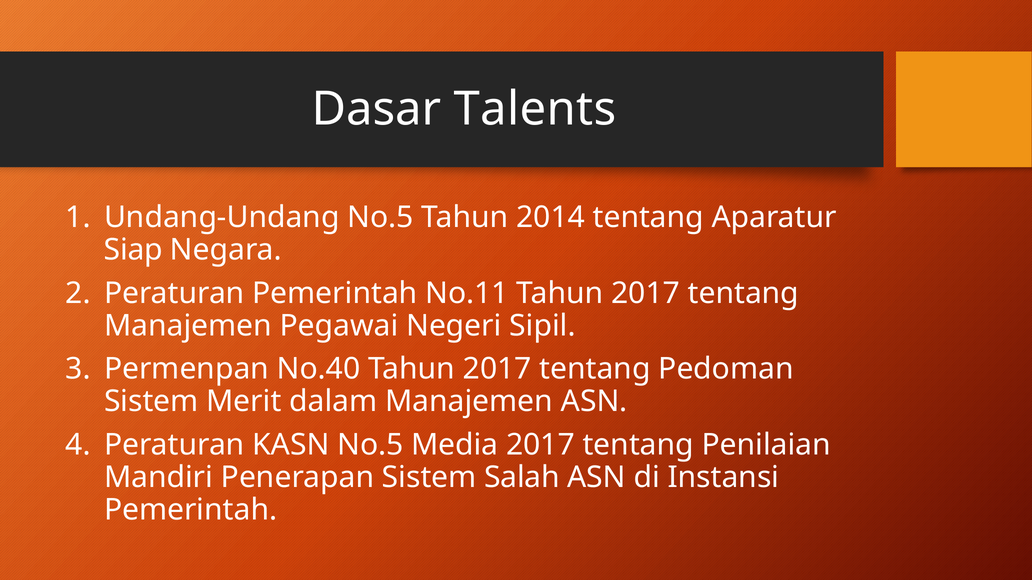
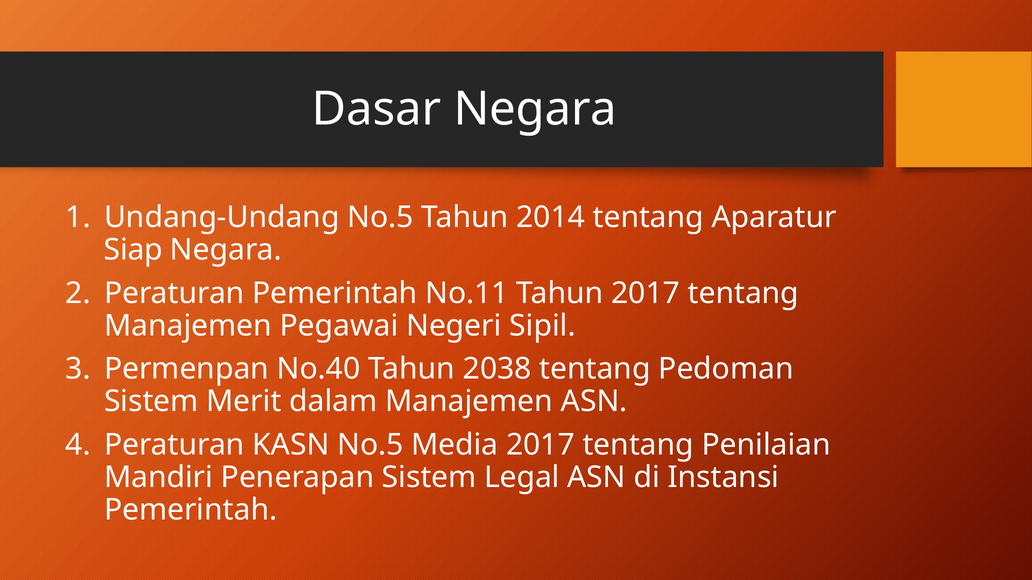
Dasar Talents: Talents -> Negara
No.40 Tahun 2017: 2017 -> 2038
Salah: Salah -> Legal
